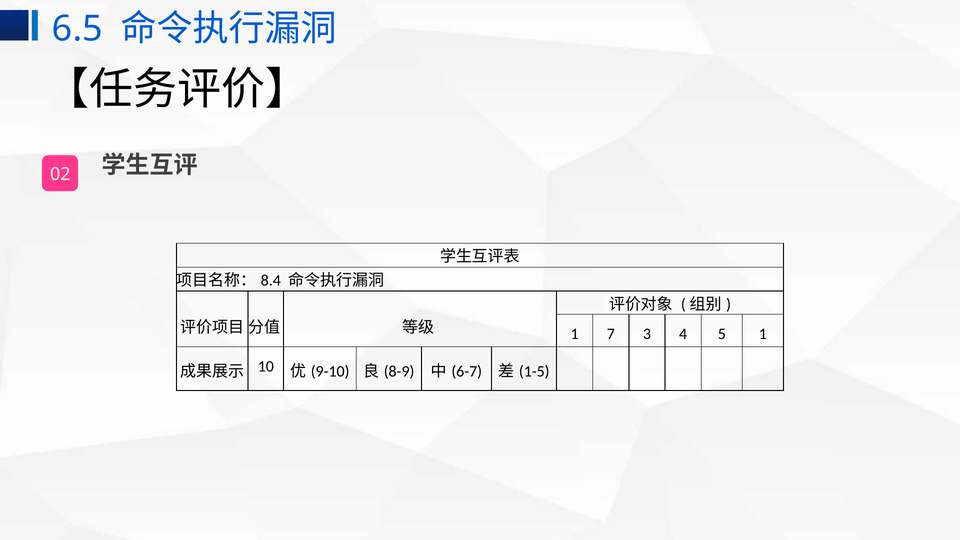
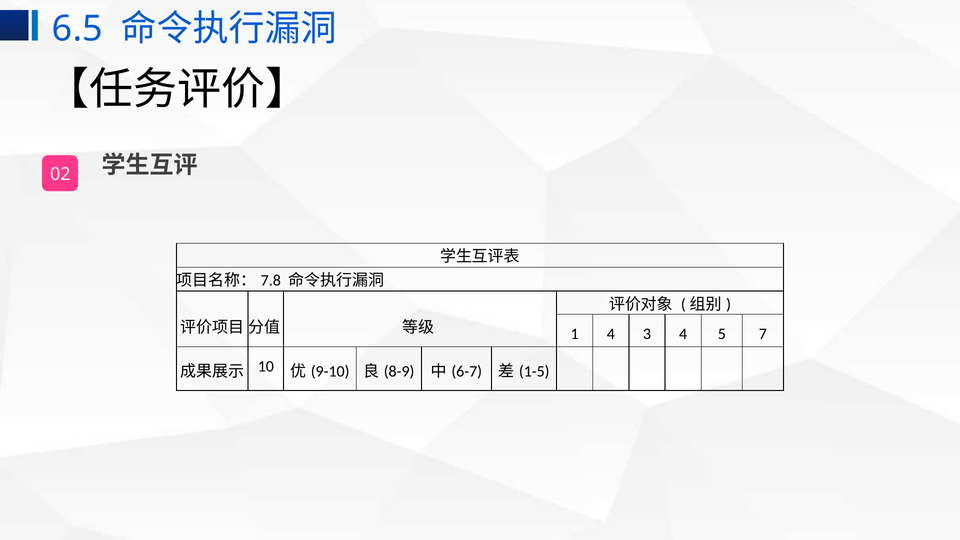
8.4: 8.4 -> 7.8
1 7: 7 -> 4
5 1: 1 -> 7
